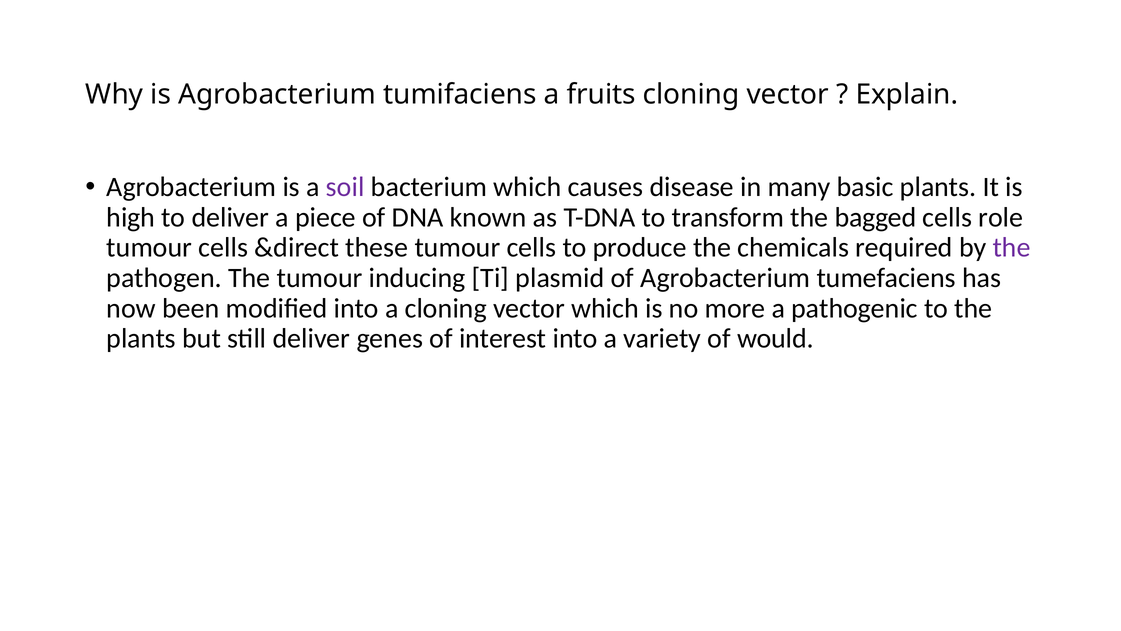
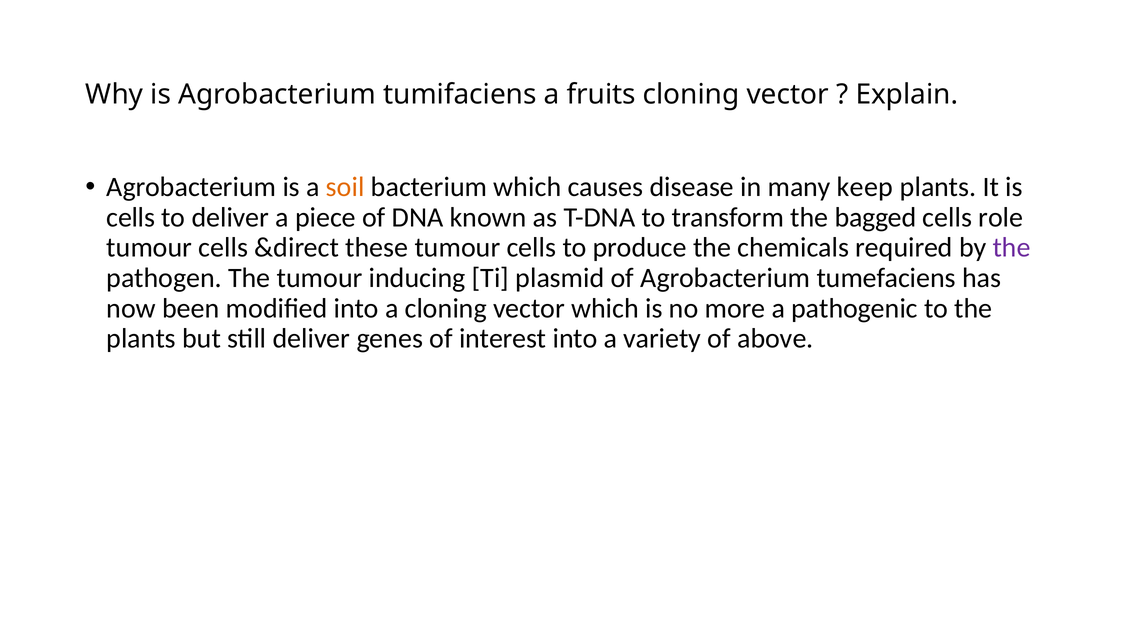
soil colour: purple -> orange
basic: basic -> keep
high at (131, 217): high -> cells
would: would -> above
